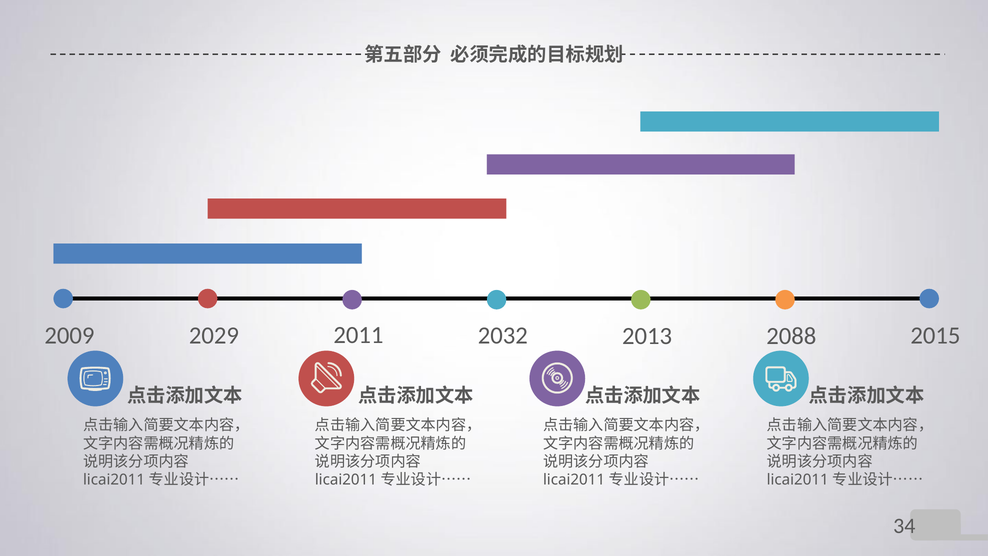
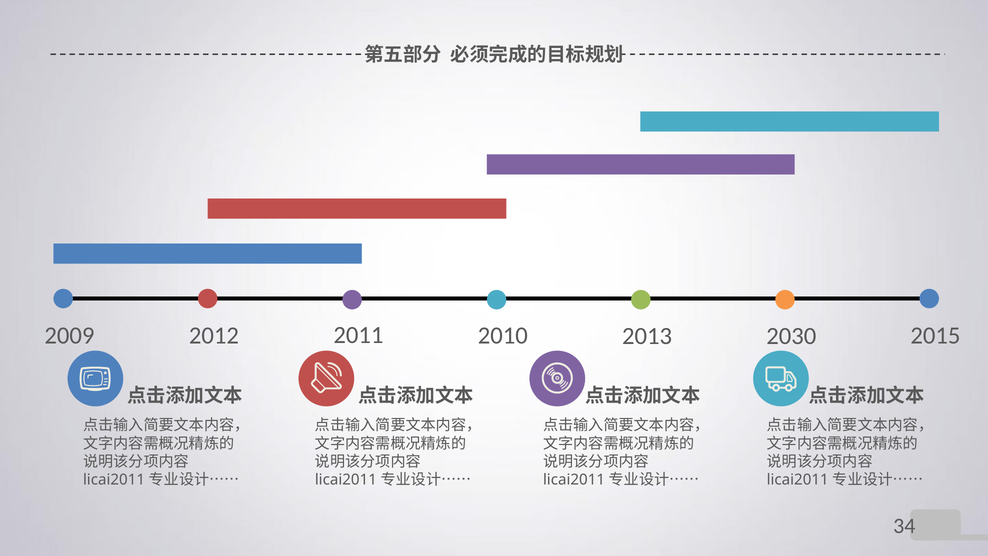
2032: 2032 -> 2010
2029: 2029 -> 2012
2088: 2088 -> 2030
